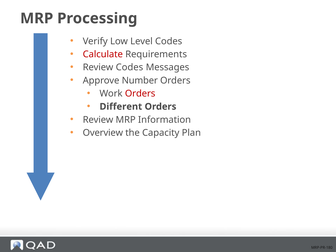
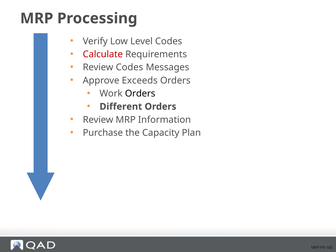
Number: Number -> Exceeds
Orders at (140, 94) colour: red -> black
Overview: Overview -> Purchase
